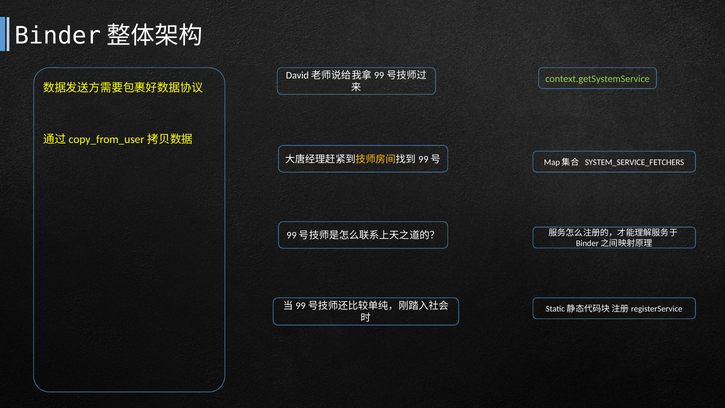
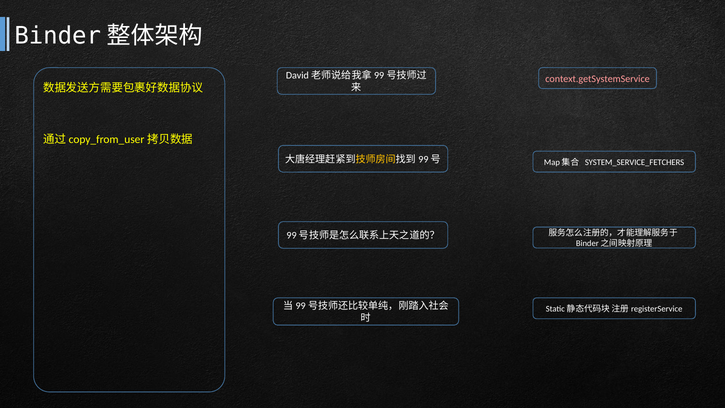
context.getSystemService colour: light green -> pink
